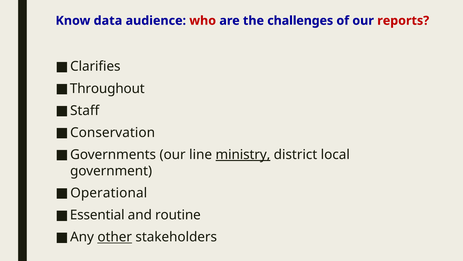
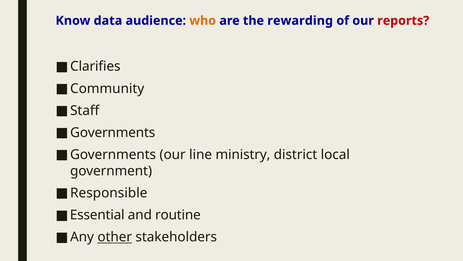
who colour: red -> orange
challenges: challenges -> rewarding
Throughout: Throughout -> Community
Conservation at (113, 132): Conservation -> Governments
ministry underline: present -> none
Operational: Operational -> Responsible
